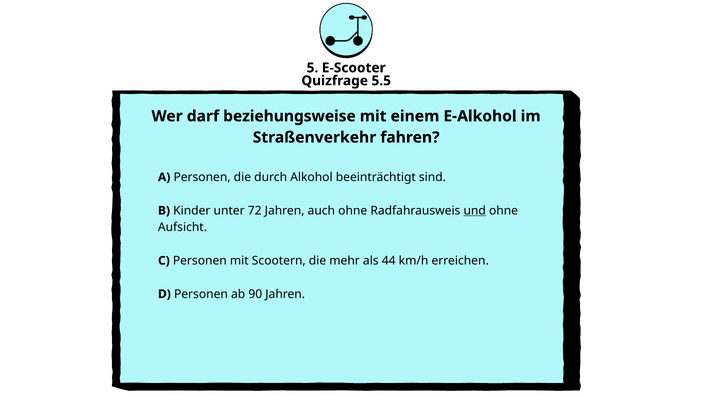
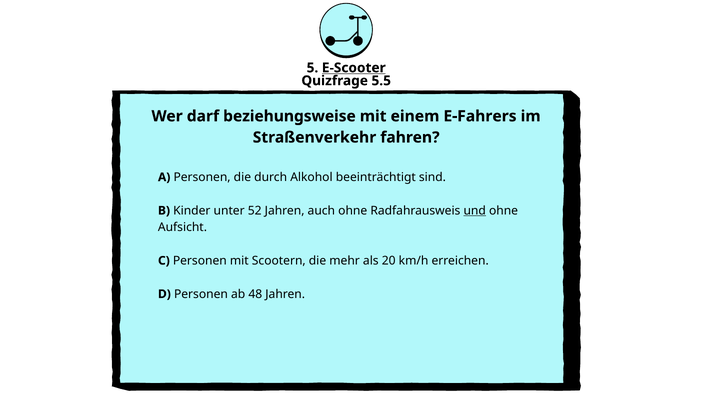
E-Scooter underline: none -> present
E-Alkohol: E-Alkohol -> E-Fahrers
72: 72 -> 52
44: 44 -> 20
90: 90 -> 48
